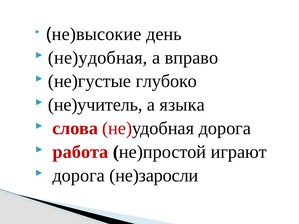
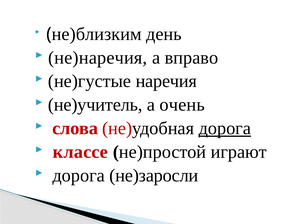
не)высокие: не)высокие -> не)близким
не)удобная at (98, 58): не)удобная -> не)наречия
глубоко: глубоко -> наречия
языка: языка -> очень
дорога at (225, 128) underline: none -> present
работа: работа -> классе
